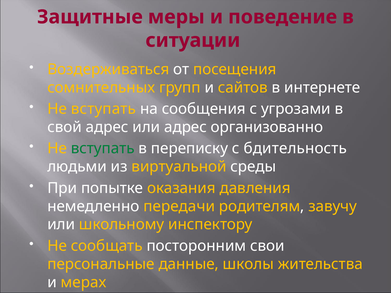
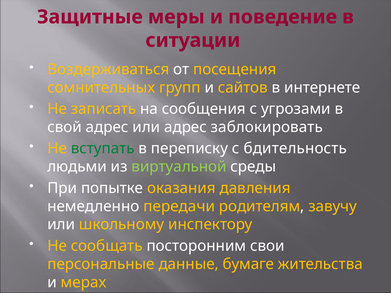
вступать at (103, 109): вступать -> записать
организованно: организованно -> заблокировать
виртуальной colour: yellow -> light green
школы: школы -> бумаге
